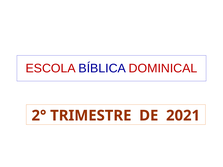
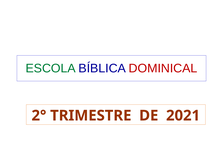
ESCOLA colour: red -> green
